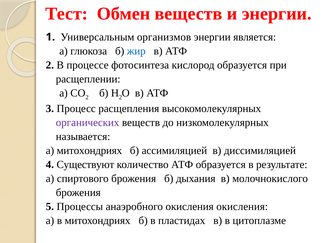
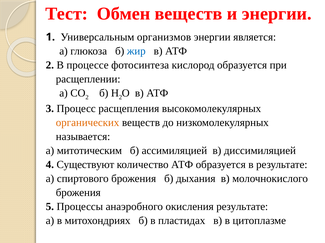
органических colour: purple -> orange
а митохондриях: митохондриях -> митотическим
окисления окисления: окисления -> результате
